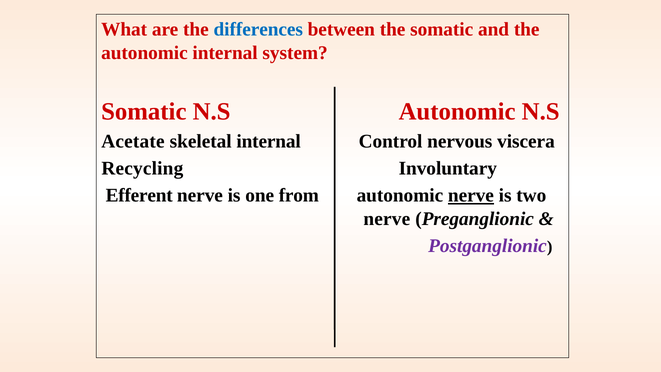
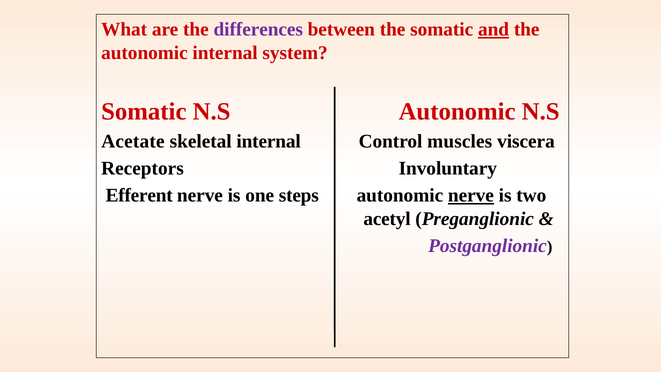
differences colour: blue -> purple
and underline: none -> present
nervous: nervous -> muscles
Recycling: Recycling -> Receptors
from: from -> steps
nerve at (387, 219): nerve -> acetyl
